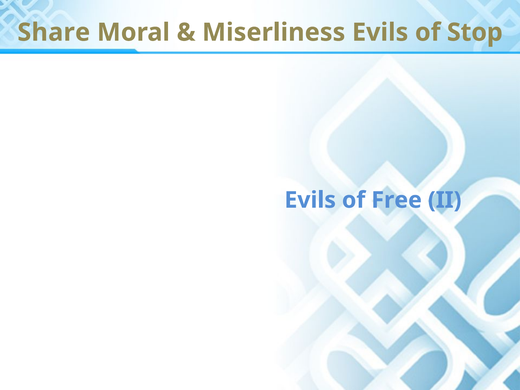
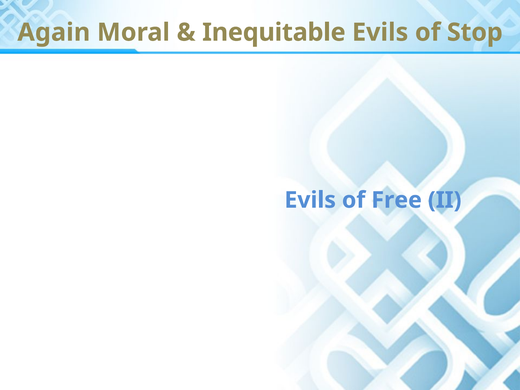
Share: Share -> Again
Miserliness: Miserliness -> Inequitable
